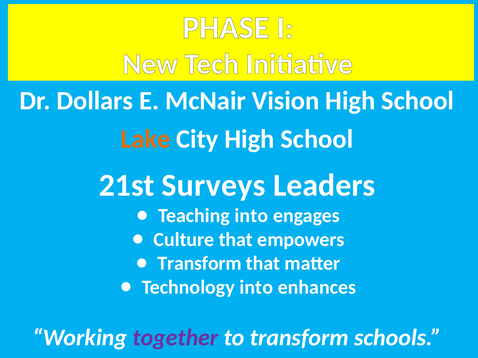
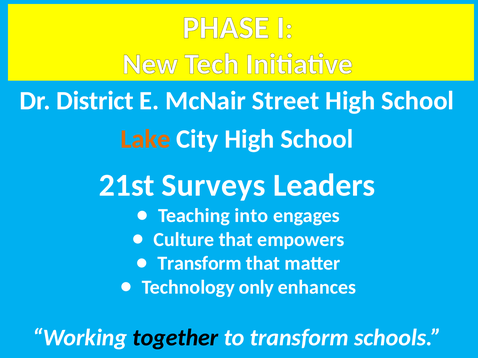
Dollars: Dollars -> District
Vision: Vision -> Street
Technology into: into -> only
together colour: purple -> black
